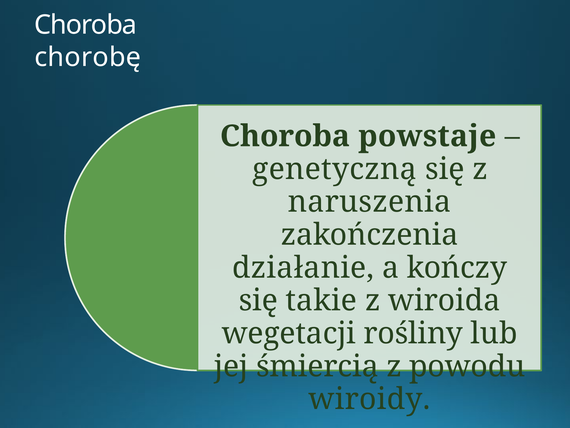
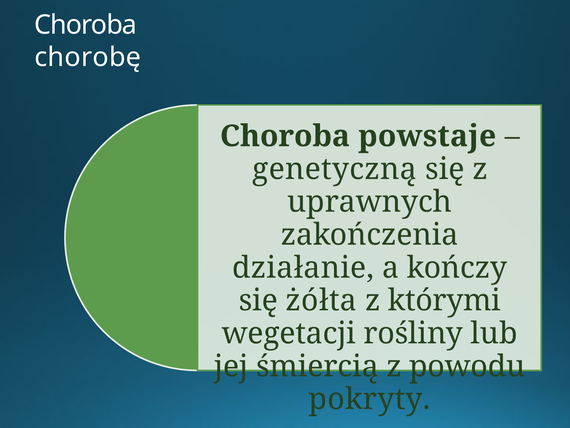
naruszenia: naruszenia -> uprawnych
takie: takie -> żółta
wiroida: wiroida -> którymi
wiroidy: wiroidy -> pokryty
